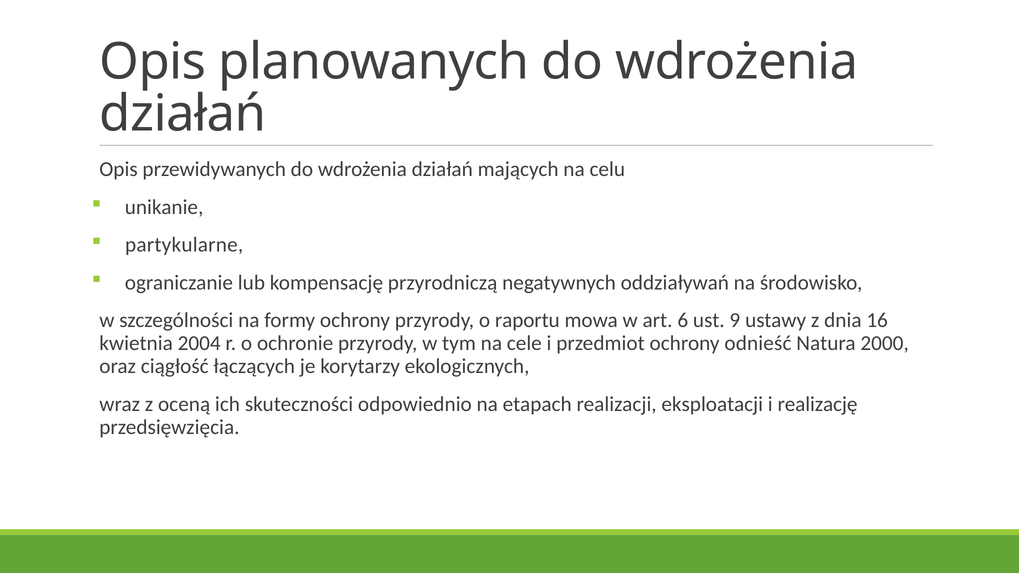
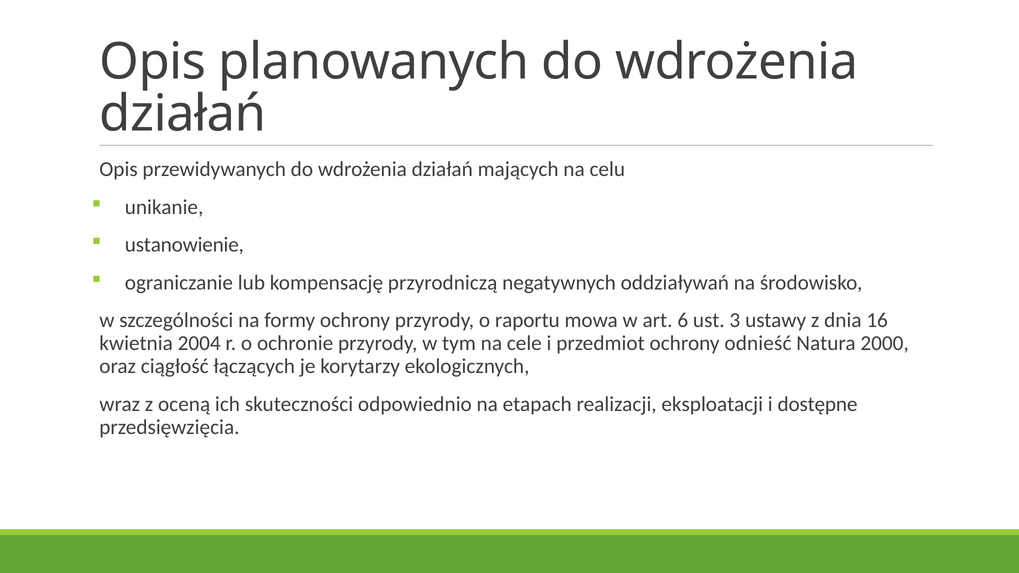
partykularne: partykularne -> ustanowienie
9: 9 -> 3
realizację: realizację -> dostępne
